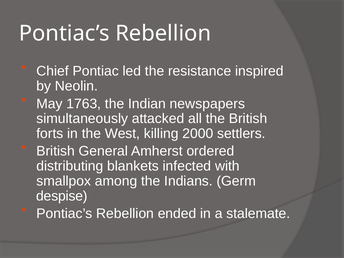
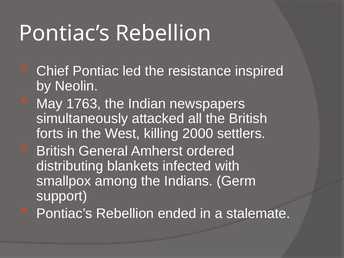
despise: despise -> support
